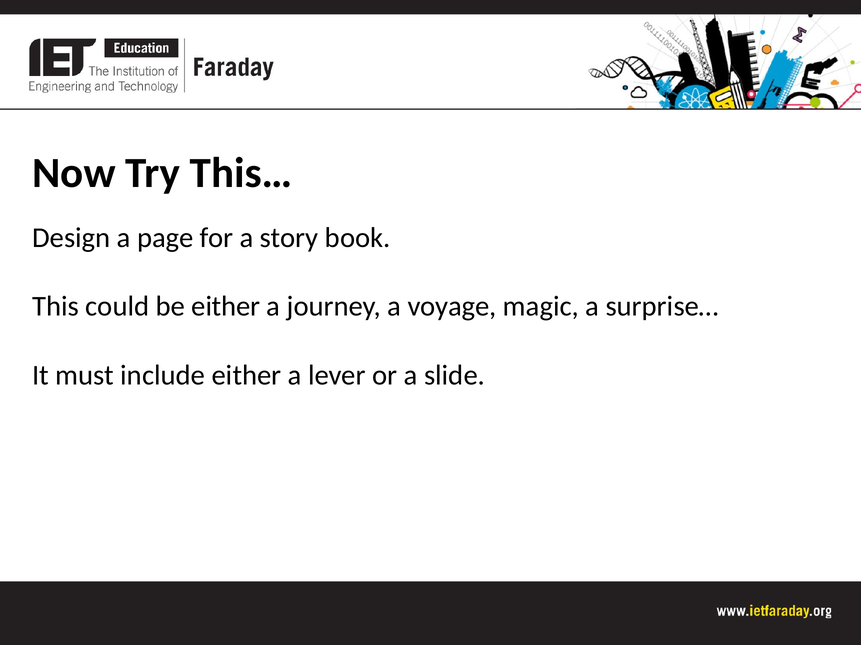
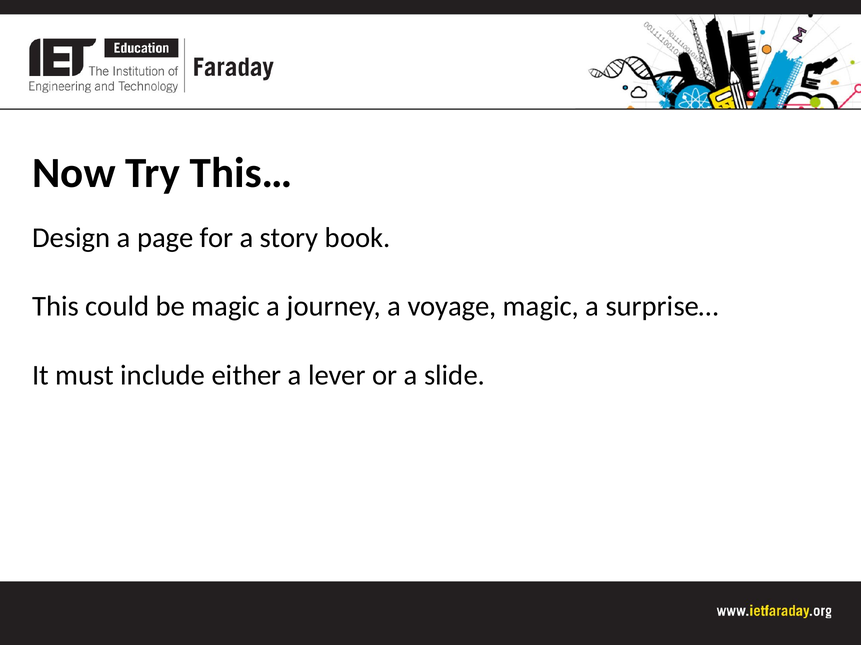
be either: either -> magic
